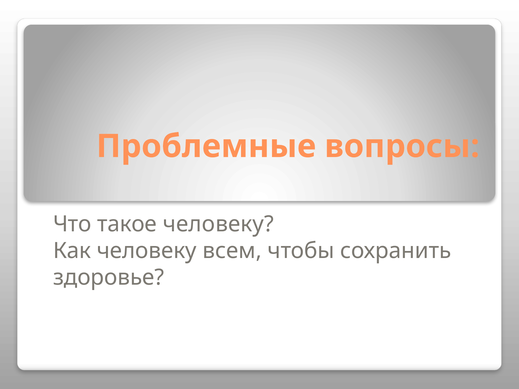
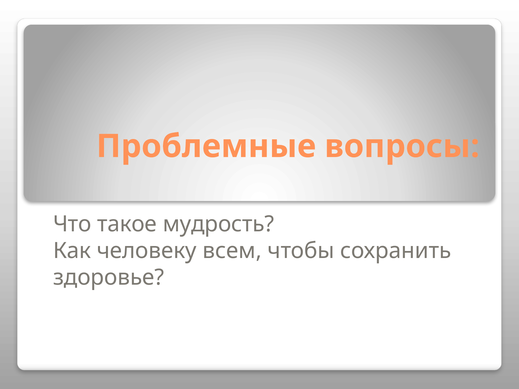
такое человеку: человеку -> мудрость
